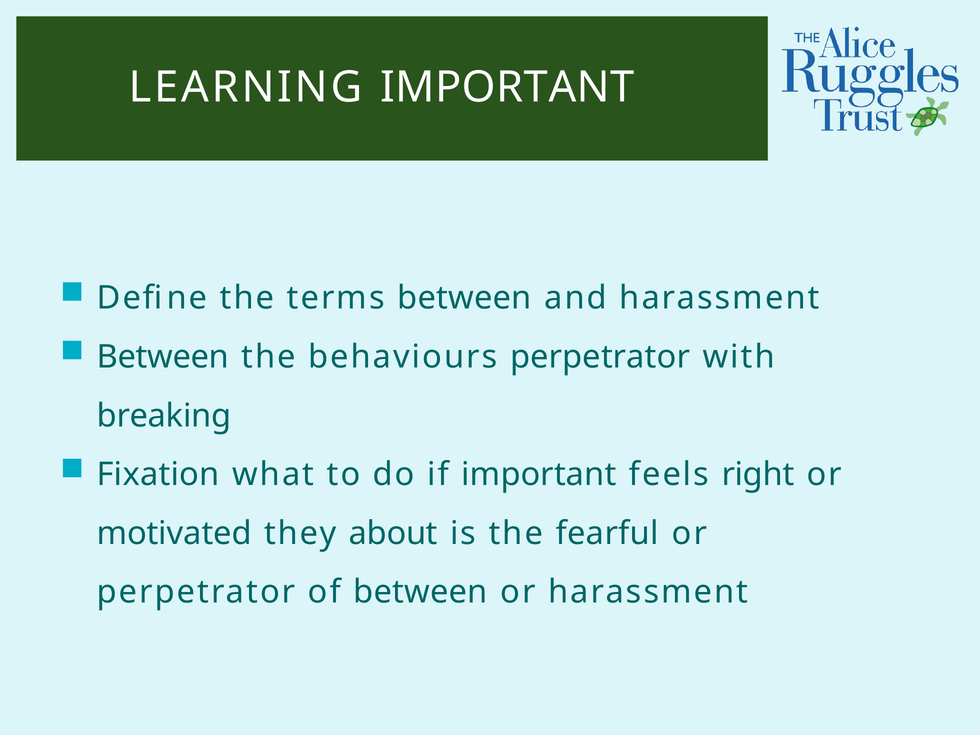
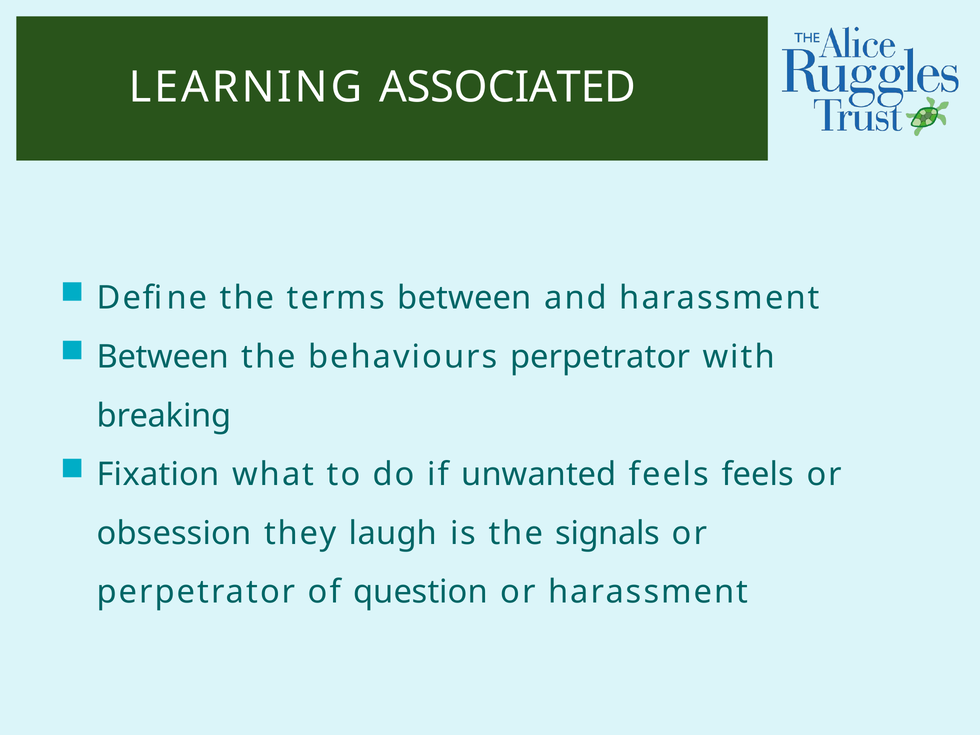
LEARNING IMPORTANT: IMPORTANT -> ASSOCIATED
if important: important -> unwanted
feels right: right -> feels
motivated: motivated -> obsession
about: about -> laugh
fearful: fearful -> signals
of between: between -> question
